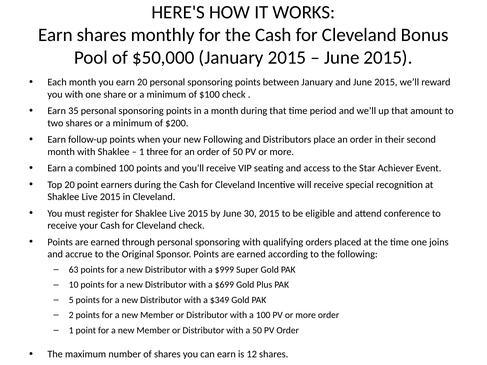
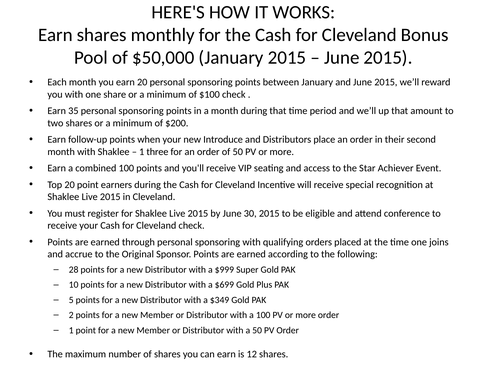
new Following: Following -> Introduce
63: 63 -> 28
